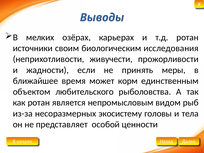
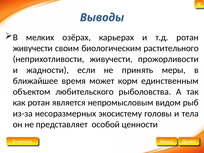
источники at (33, 48): источники -> живучести
исследования: исследования -> растительного
